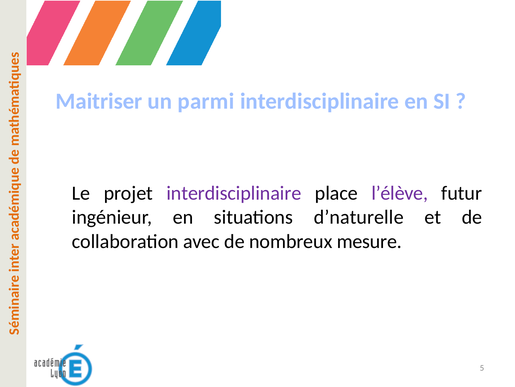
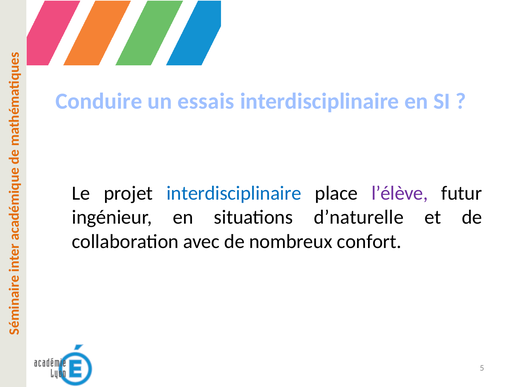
Maitriser: Maitriser -> Conduire
parmi: parmi -> essais
interdisciplinaire at (234, 193) colour: purple -> blue
mesure: mesure -> confort
